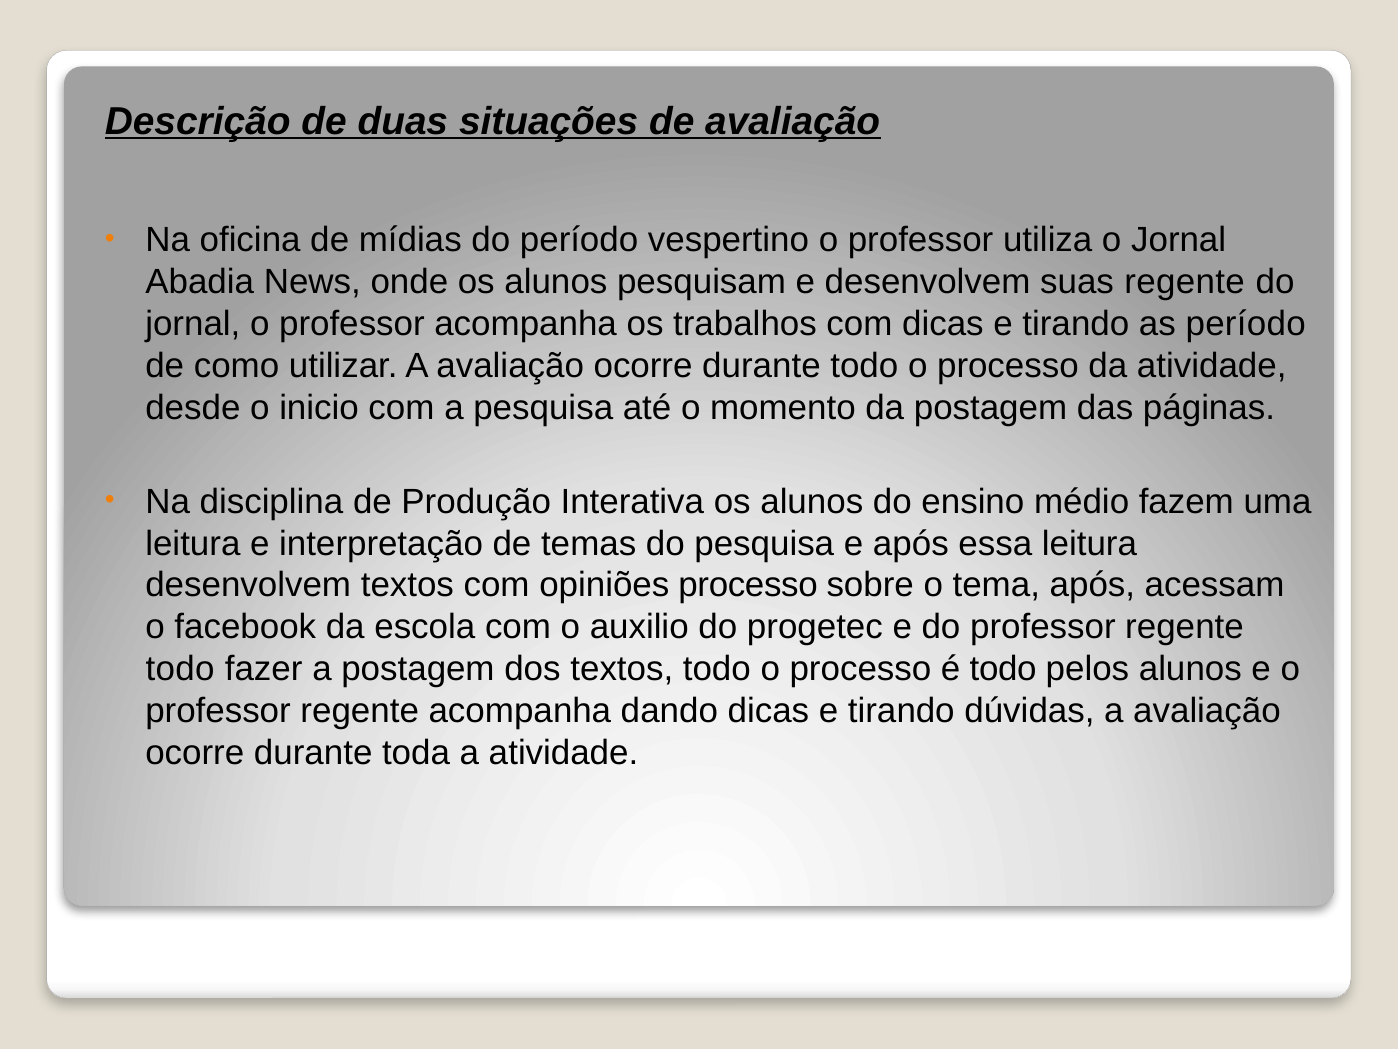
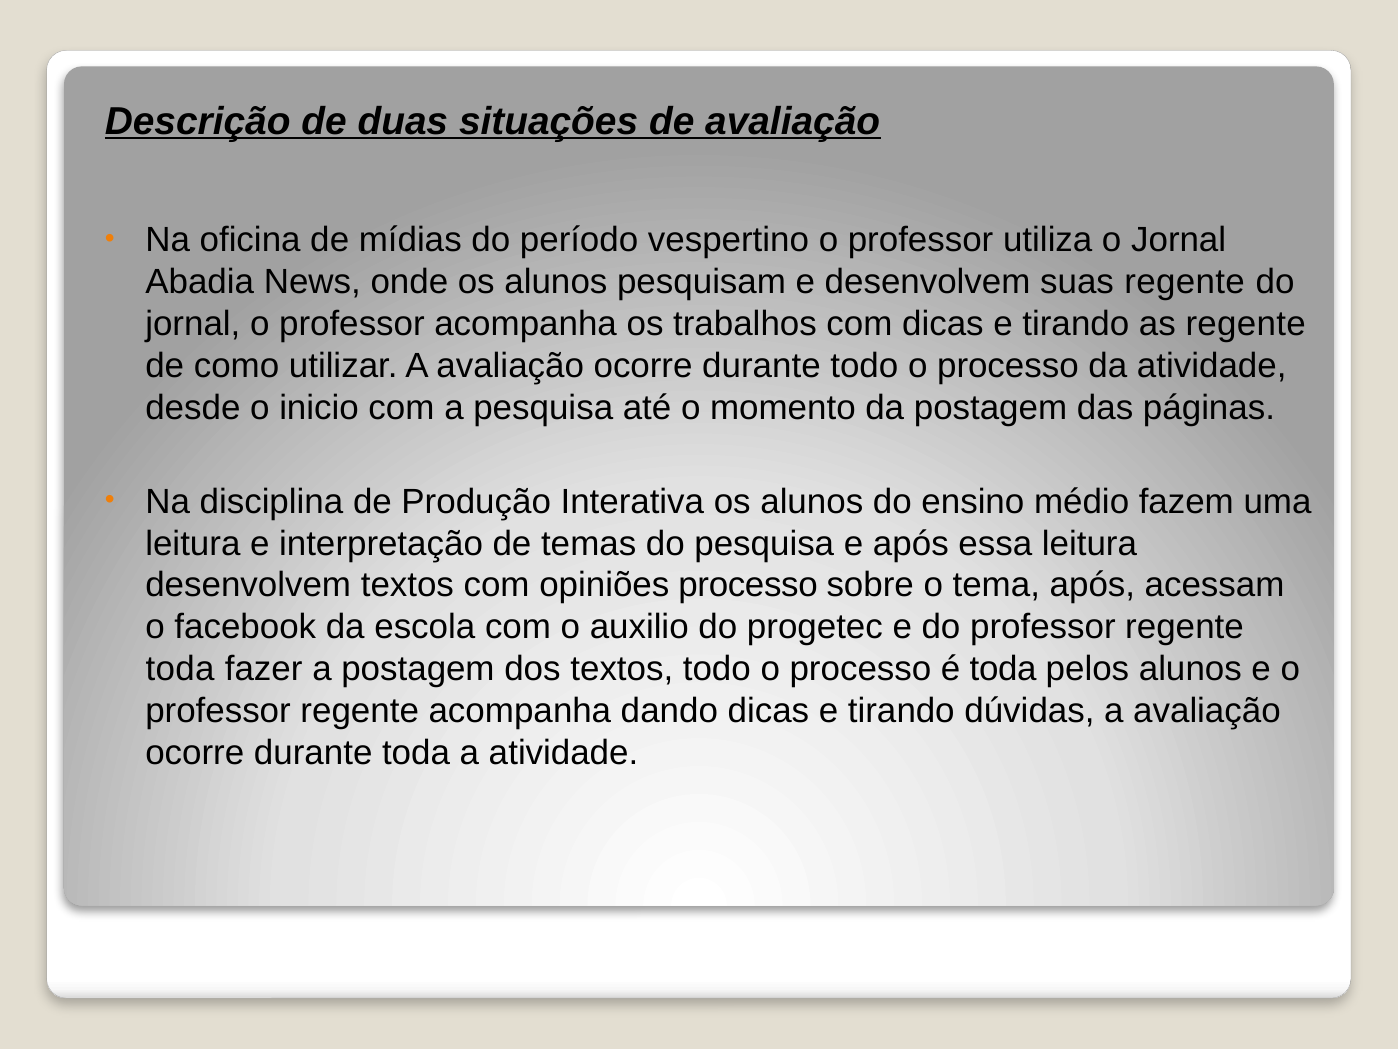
as período: período -> regente
todo at (180, 669): todo -> toda
é todo: todo -> toda
